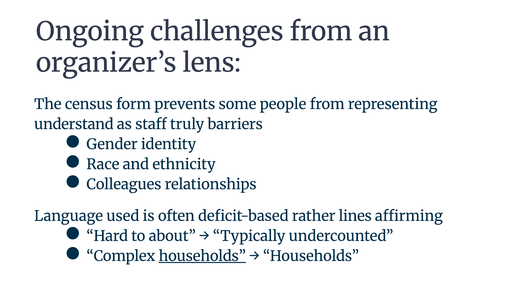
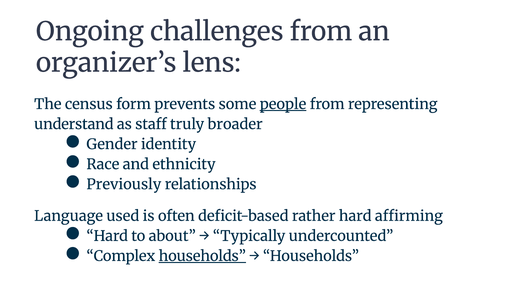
people underline: none -> present
barriers: barriers -> broader
Colleagues: Colleagues -> Previously
rather lines: lines -> hard
